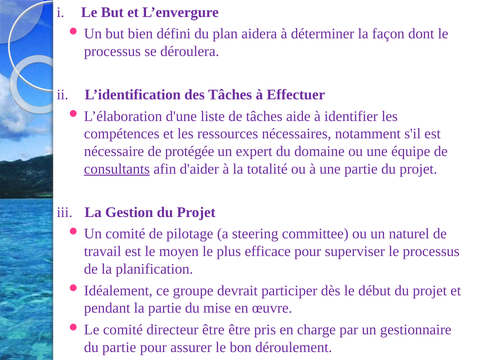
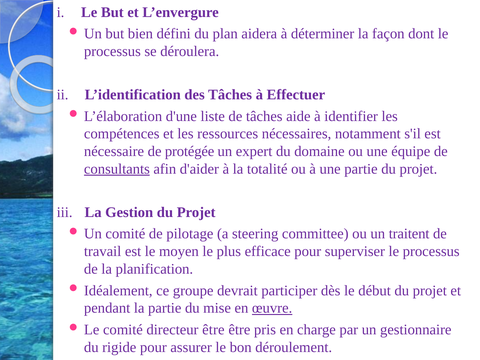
naturel: naturel -> traitent
œuvre underline: none -> present
du partie: partie -> rigide
